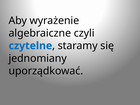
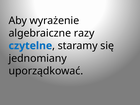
czyli: czyli -> razy
